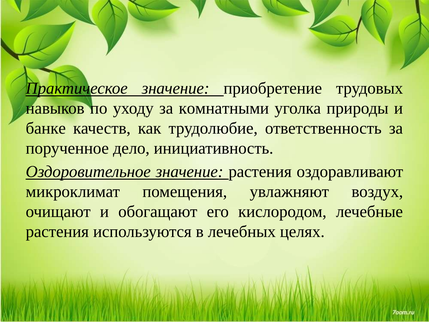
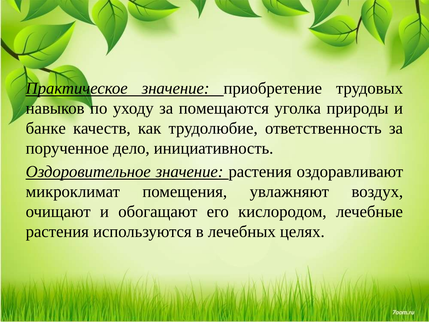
комнатными: комнатными -> помещаются
